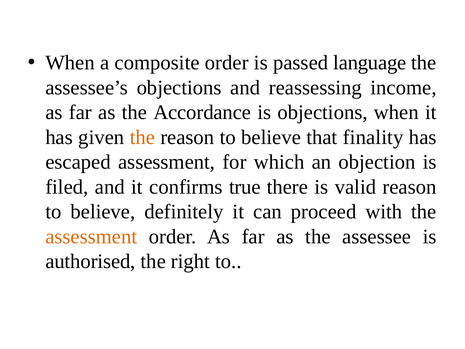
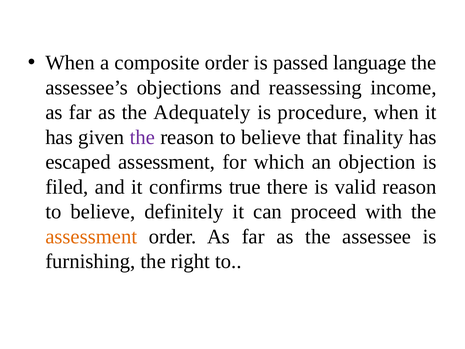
Accordance: Accordance -> Adequately
is objections: objections -> procedure
the at (142, 137) colour: orange -> purple
authorised: authorised -> furnishing
